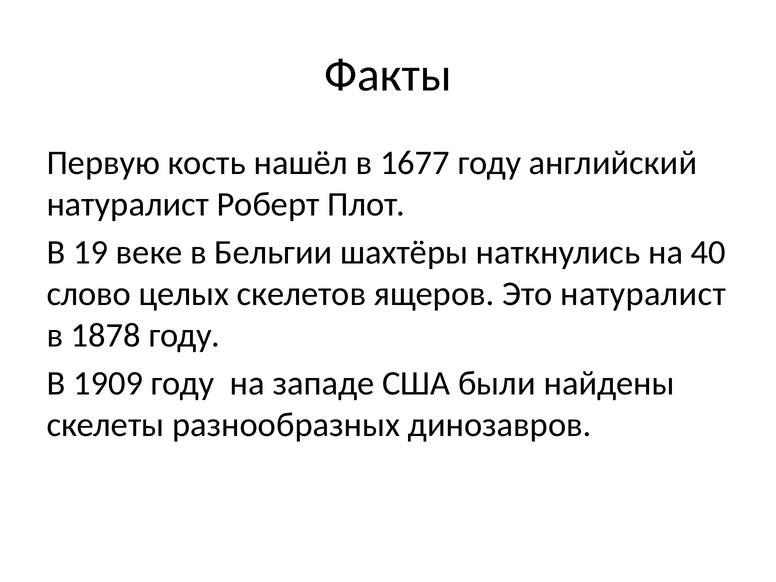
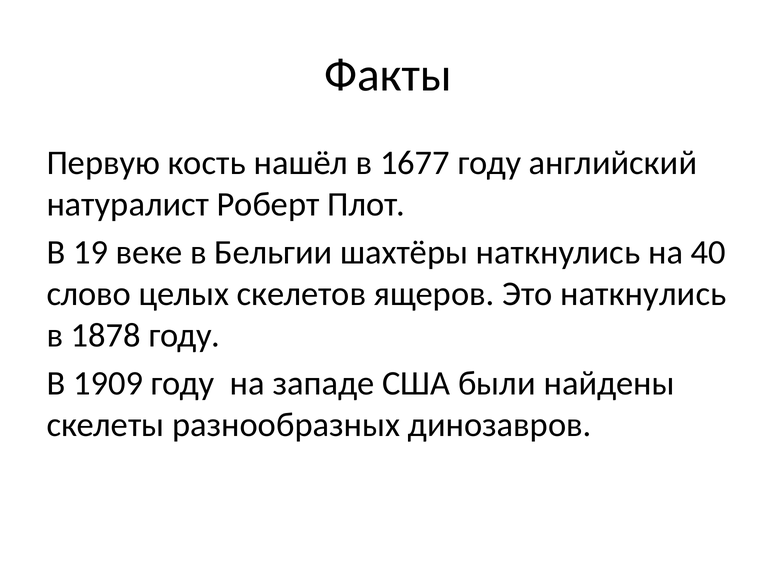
Это натуралист: натуралист -> наткнулись
